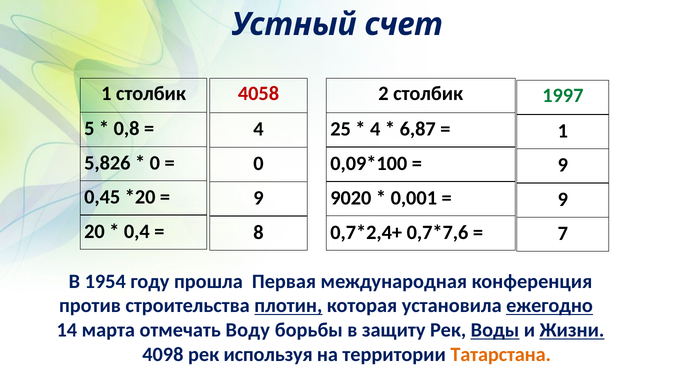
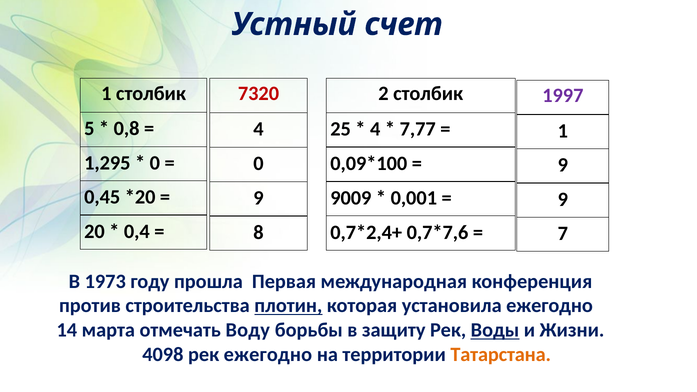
4058: 4058 -> 7320
1997 colour: green -> purple
6,87: 6,87 -> 7,77
5,826: 5,826 -> 1,295
9020: 9020 -> 9009
1954: 1954 -> 1973
ежегодно at (550, 306) underline: present -> none
Жизни underline: present -> none
рек используя: используя -> ежегодно
